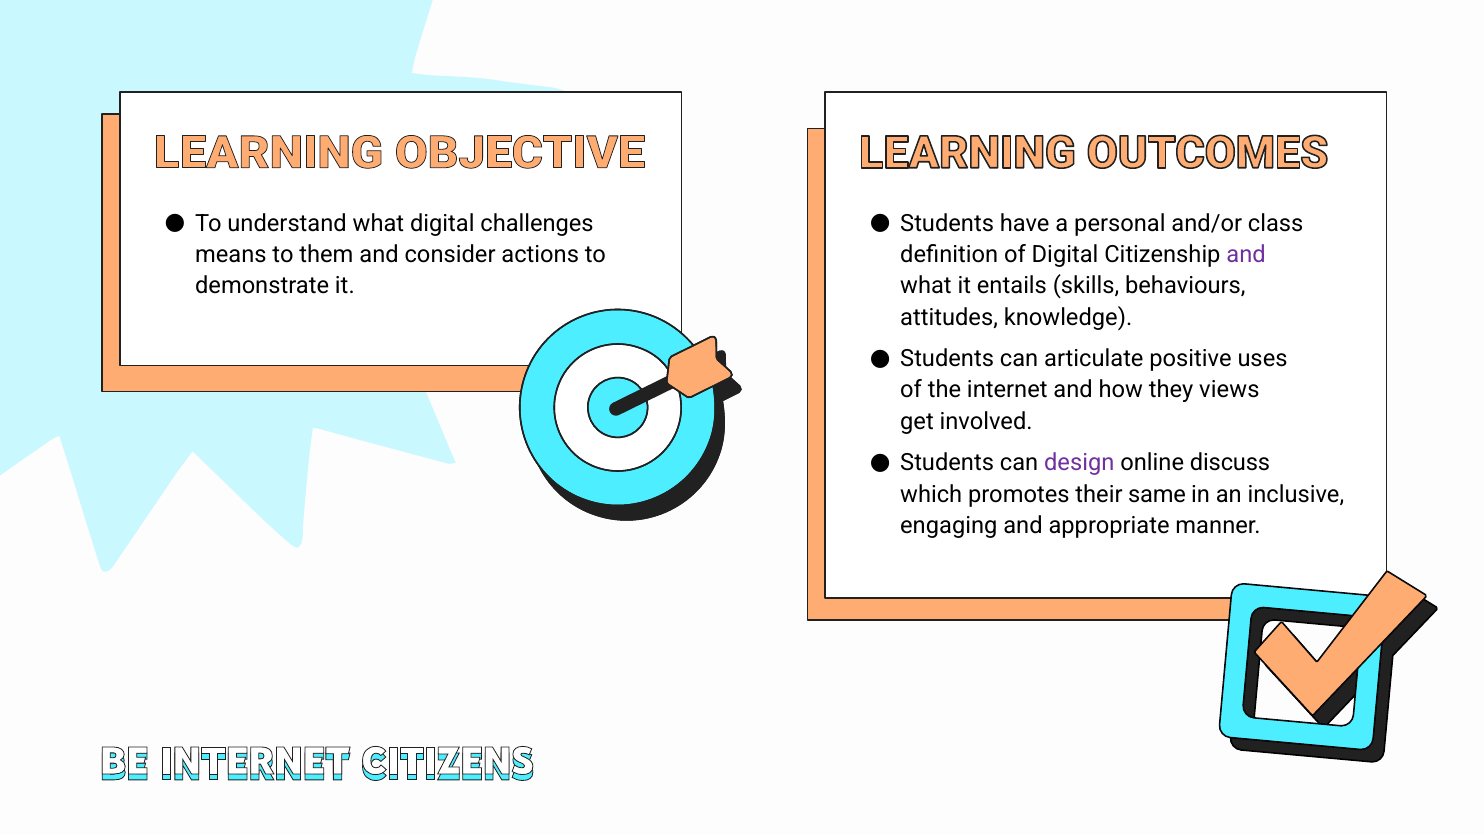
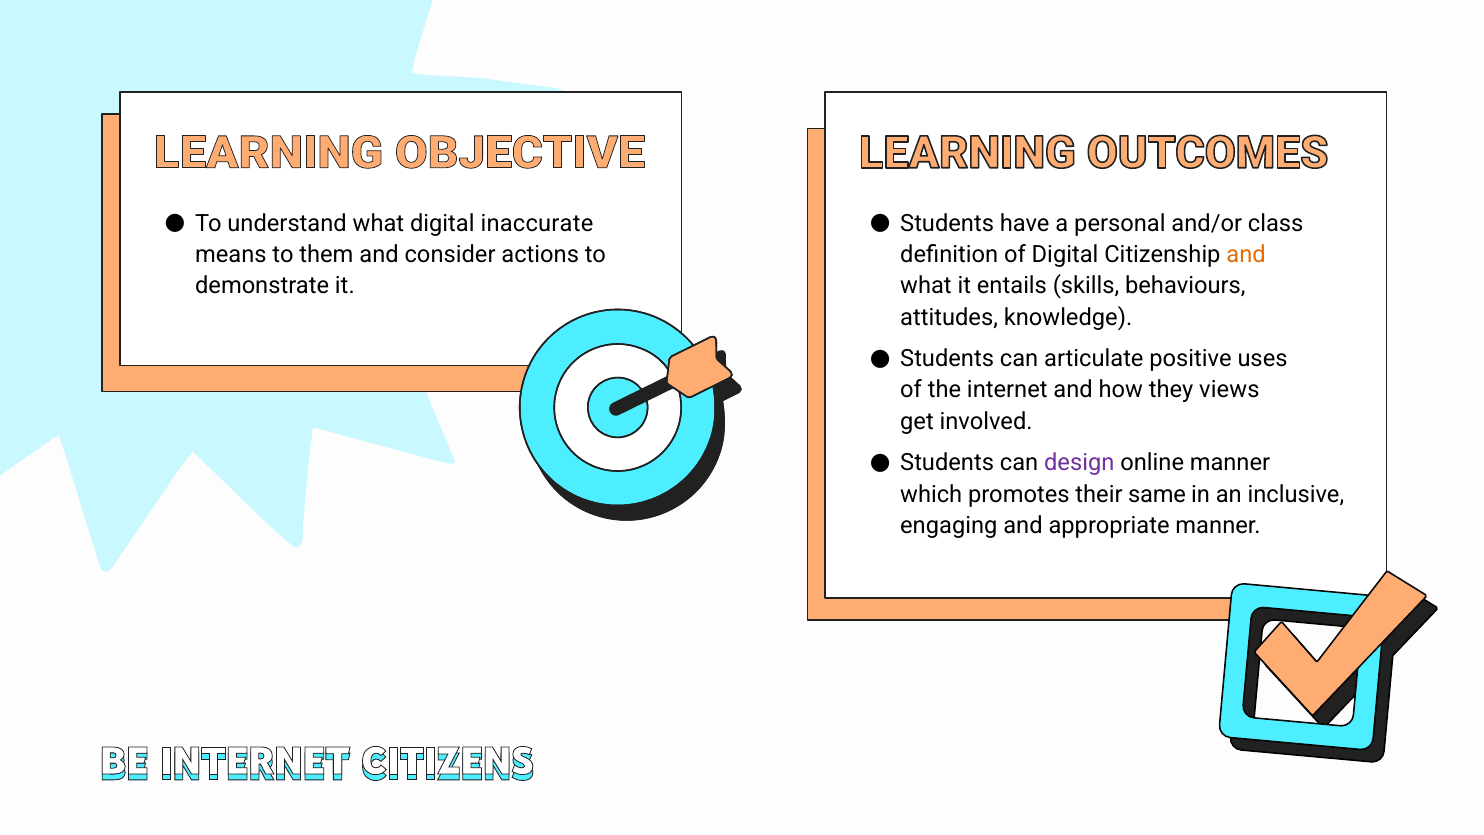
challenges: challenges -> inaccurate
and at (1246, 255) colour: purple -> orange
online discuss: discuss -> manner
